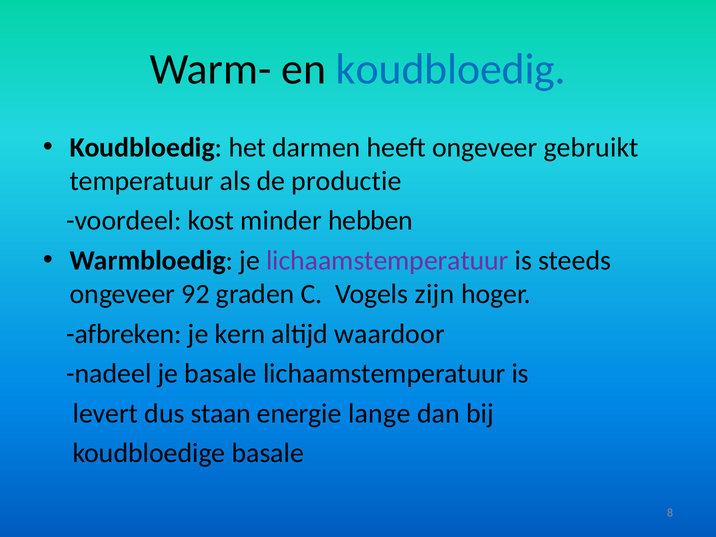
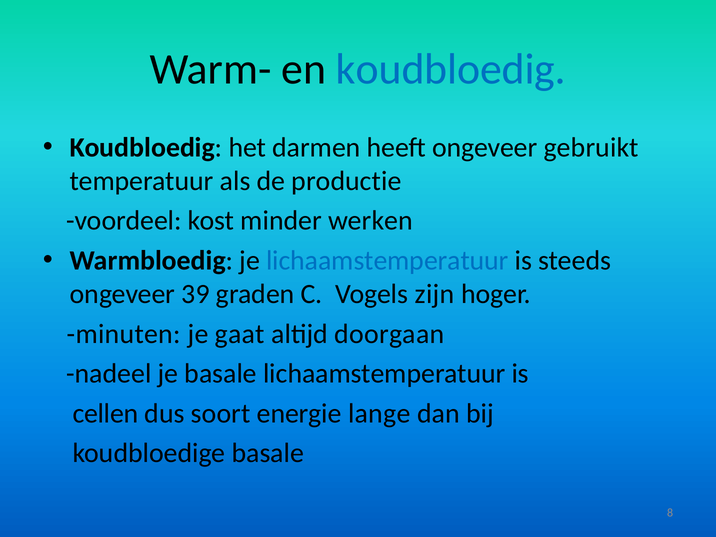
hebben: hebben -> werken
lichaamstemperatuur at (387, 261) colour: purple -> blue
92: 92 -> 39
afbreken: afbreken -> minuten
kern: kern -> gaat
waardoor: waardoor -> doorgaan
levert: levert -> cellen
staan: staan -> soort
